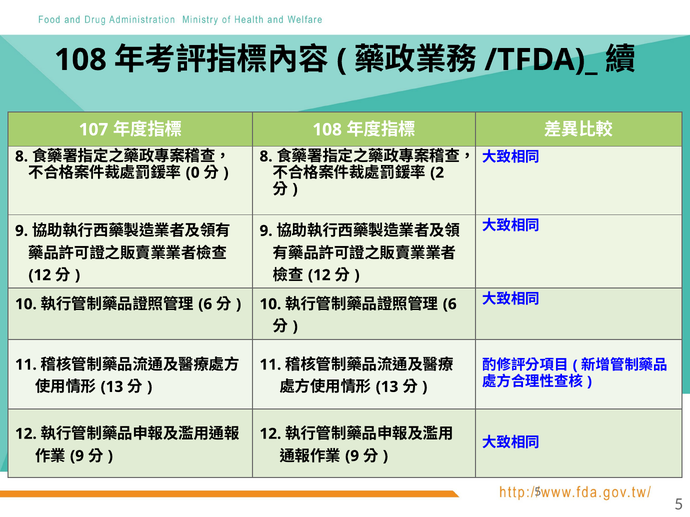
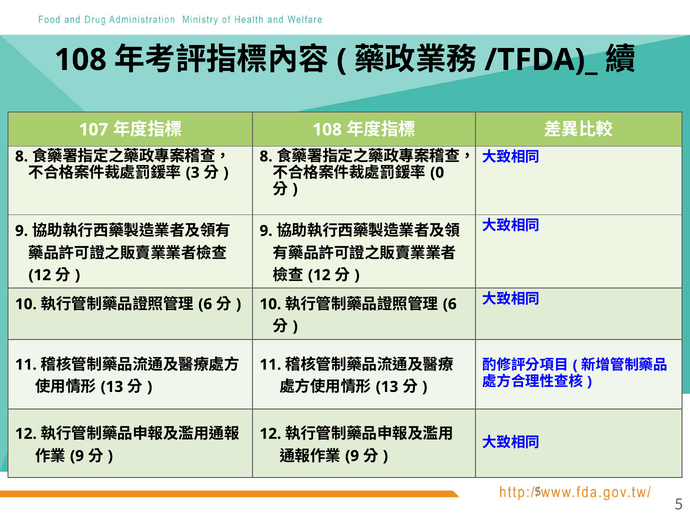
0: 0 -> 3
2: 2 -> 0
